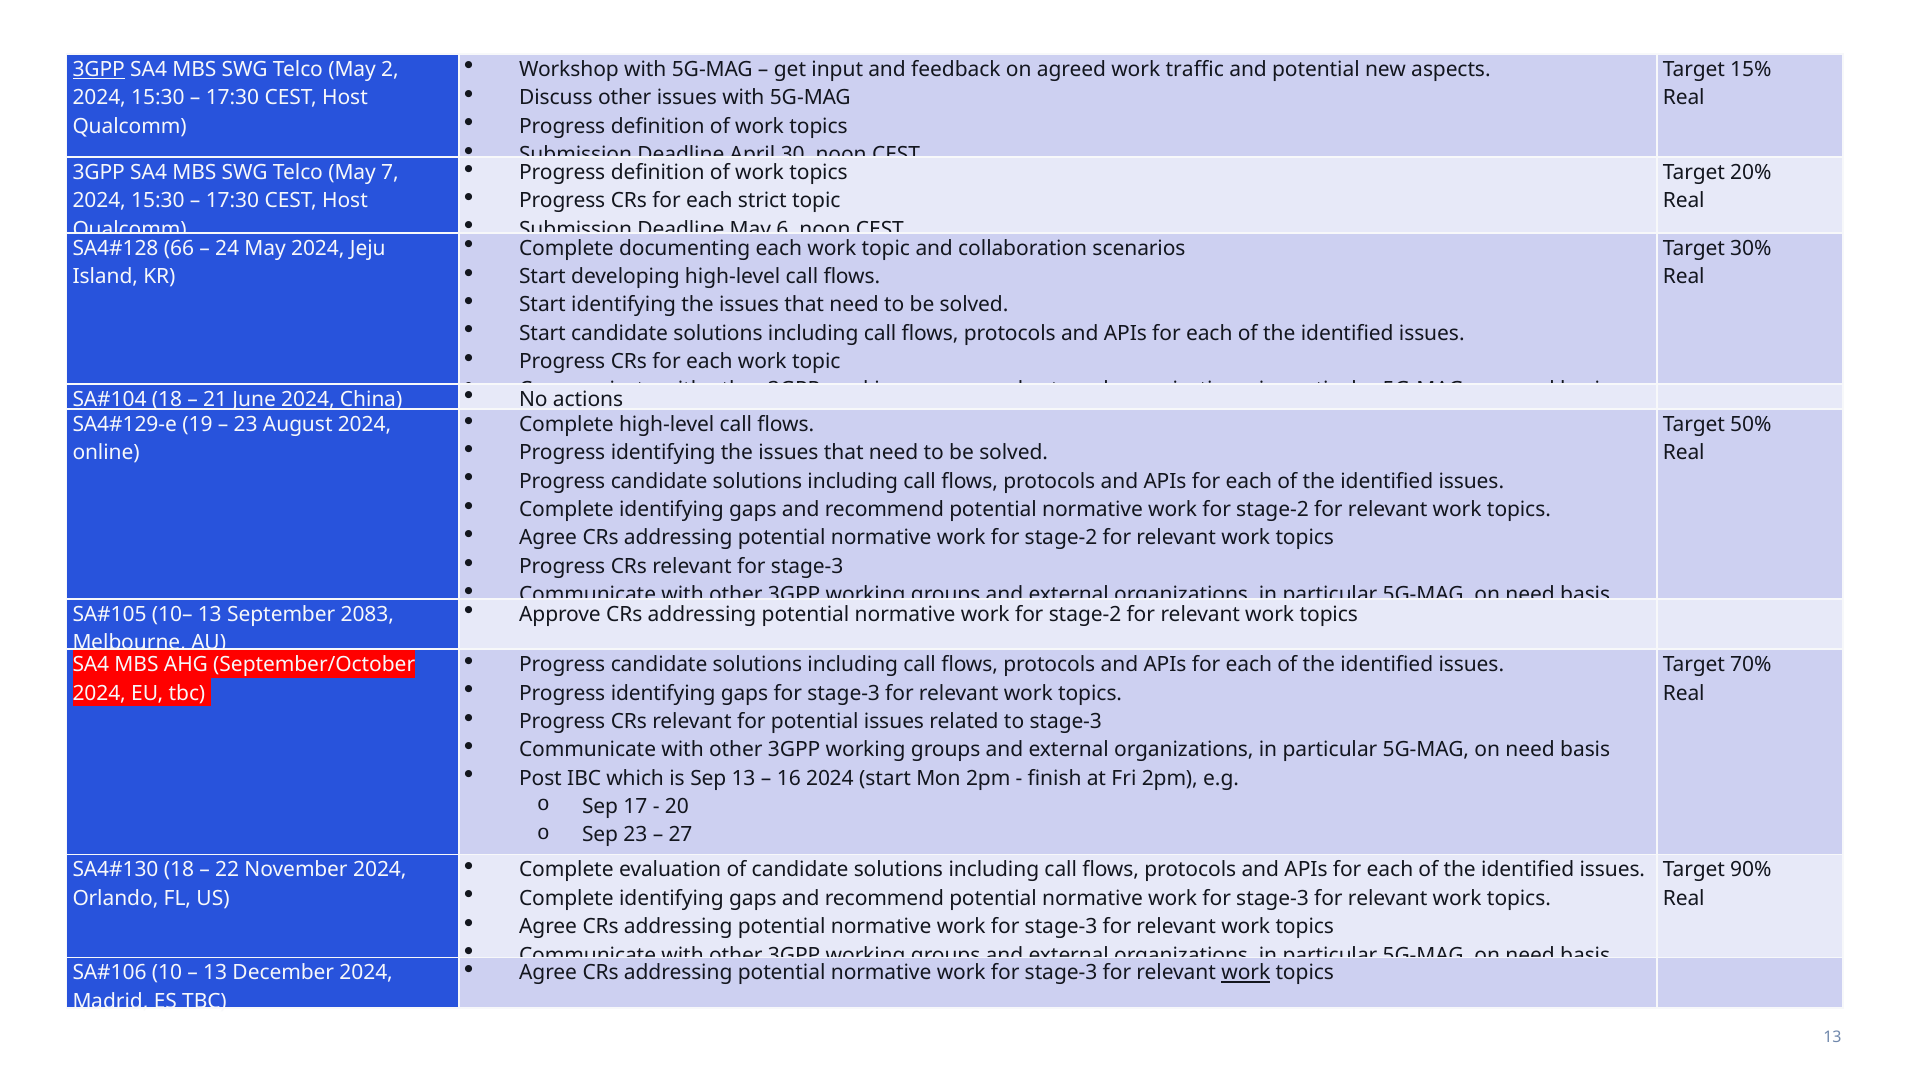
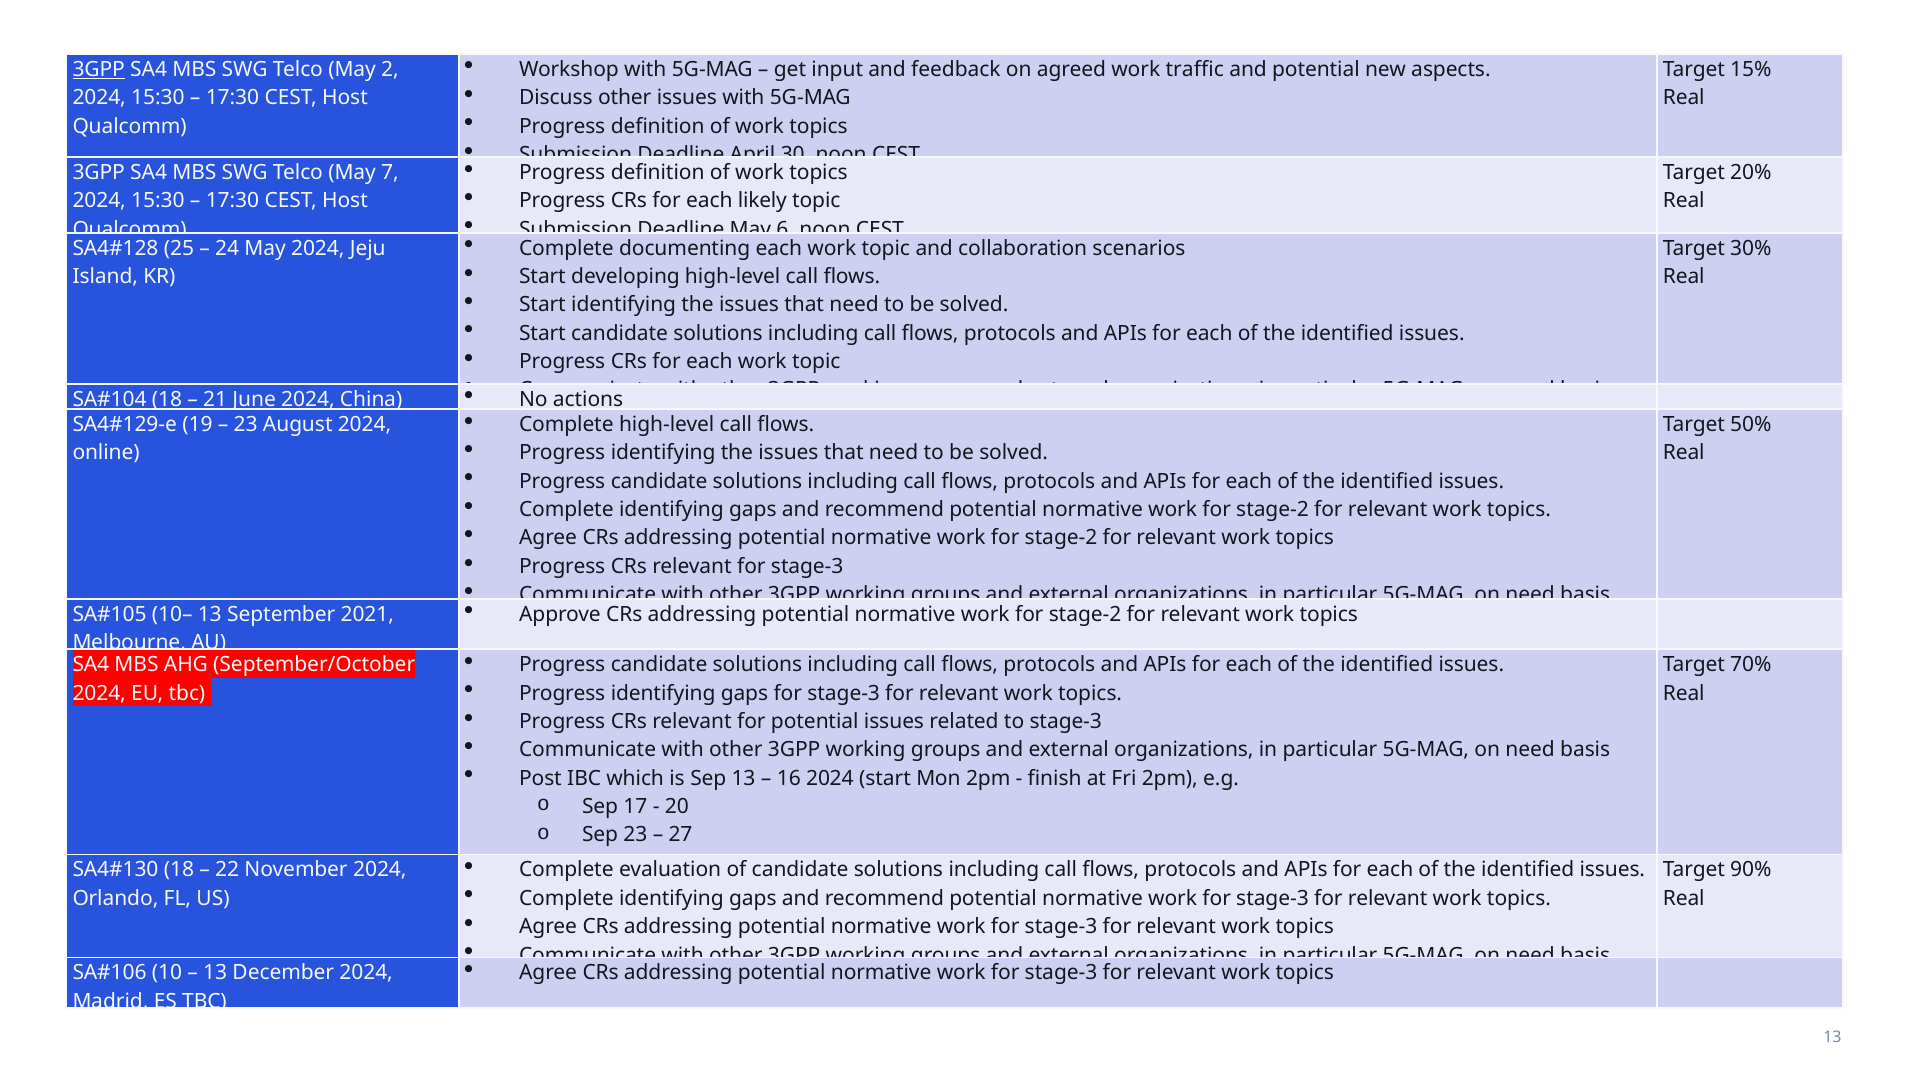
strict: strict -> likely
66: 66 -> 25
2083: 2083 -> 2021
work at (1246, 973) underline: present -> none
